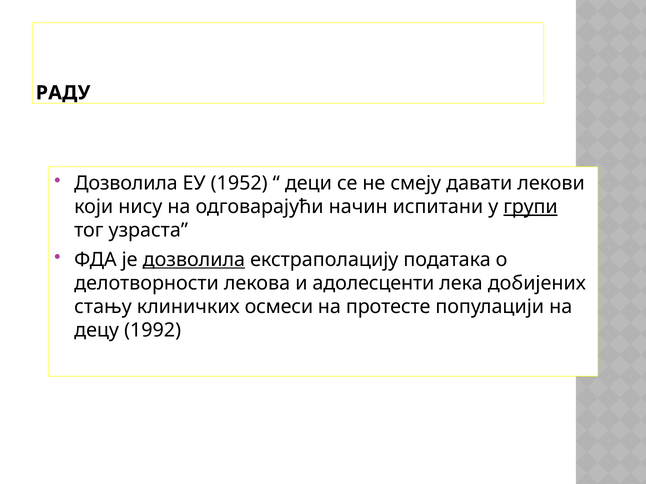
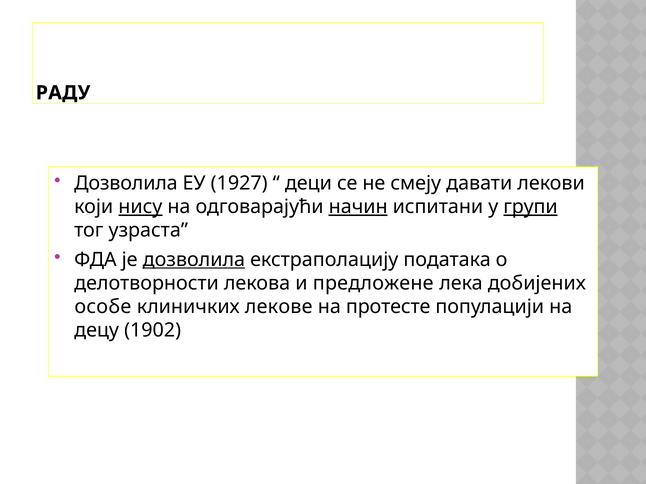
1952: 1952 -> 1927
нису underline: none -> present
начин underline: none -> present
адолесценти: адолесценти -> предложене
стању: стању -> особе
осмеси: осмеси -> лекове
1992: 1992 -> 1902
